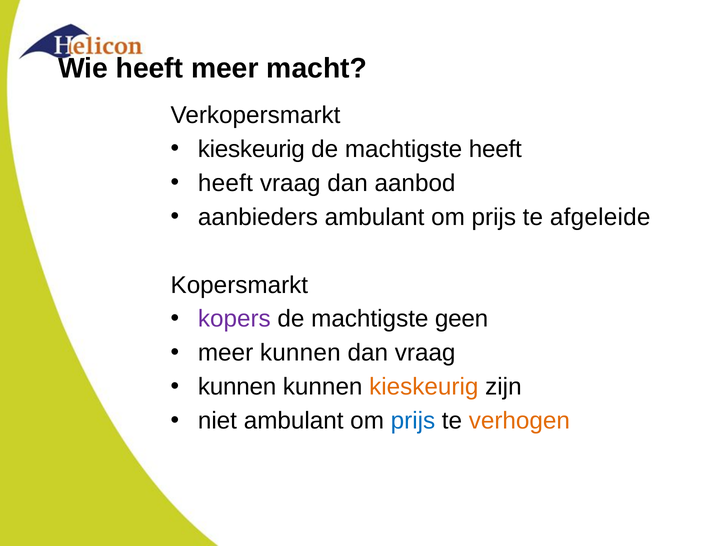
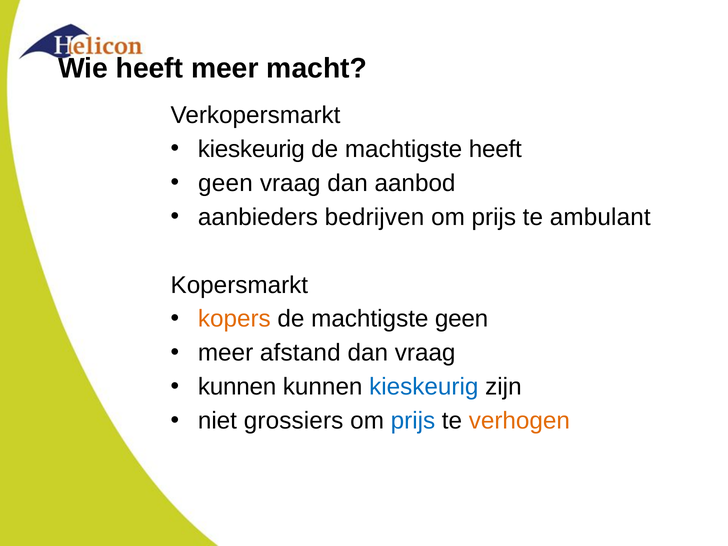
heeft at (225, 183): heeft -> geen
aanbieders ambulant: ambulant -> bedrijven
afgeleide: afgeleide -> ambulant
kopers colour: purple -> orange
meer kunnen: kunnen -> afstand
kieskeurig at (424, 387) colour: orange -> blue
niet ambulant: ambulant -> grossiers
